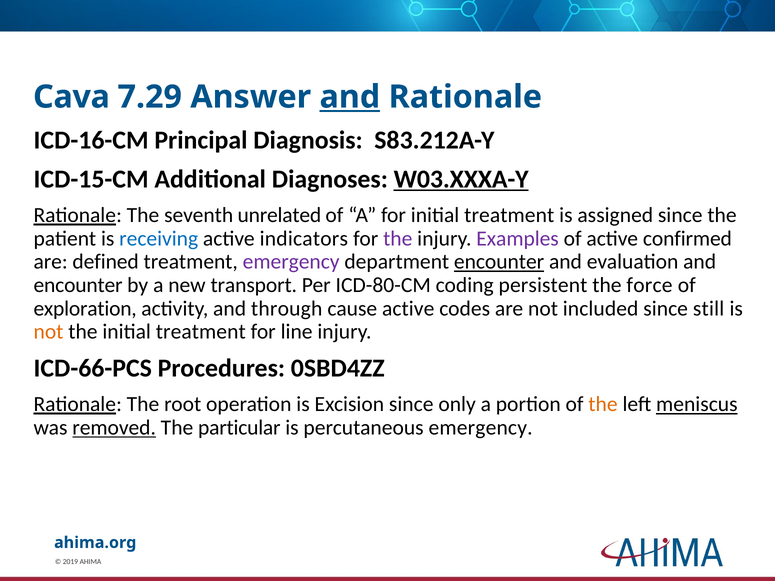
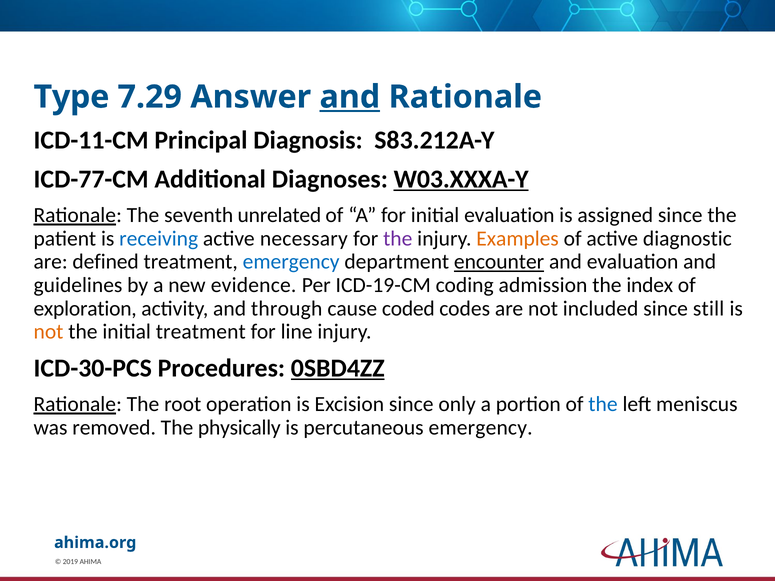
Cava: Cava -> Type
ICD-16-CM: ICD-16-CM -> ICD-11-CM
ICD-15-CM: ICD-15-CM -> ICD-77-CM
for initial treatment: treatment -> evaluation
indicators: indicators -> necessary
Examples colour: purple -> orange
confirmed: confirmed -> diagnostic
emergency at (291, 262) colour: purple -> blue
encounter at (78, 285): encounter -> guidelines
transport: transport -> evidence
ICD-80-CM: ICD-80-CM -> ICD-19-CM
persistent: persistent -> admission
force: force -> index
cause active: active -> coded
ICD-66-PCS: ICD-66-PCS -> ICD-30-PCS
0SBD4ZZ underline: none -> present
the at (603, 405) colour: orange -> blue
meniscus underline: present -> none
removed underline: present -> none
particular: particular -> physically
